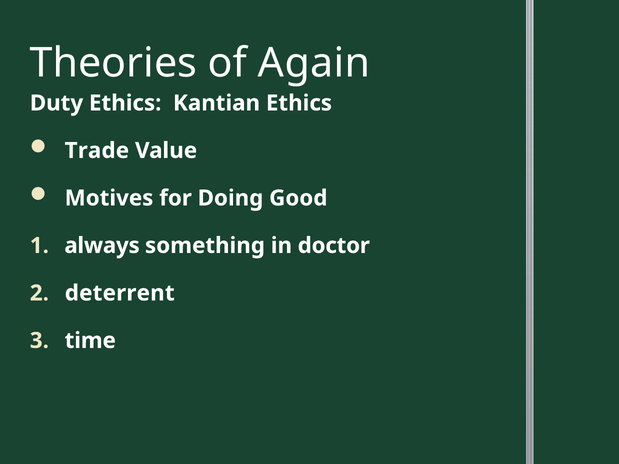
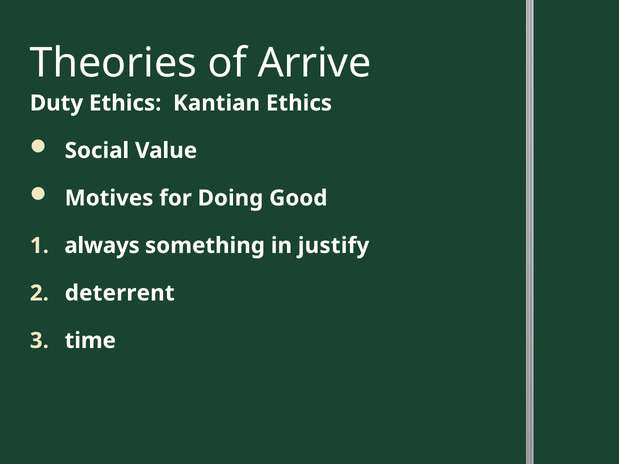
Again: Again -> Arrive
Trade: Trade -> Social
doctor: doctor -> justify
